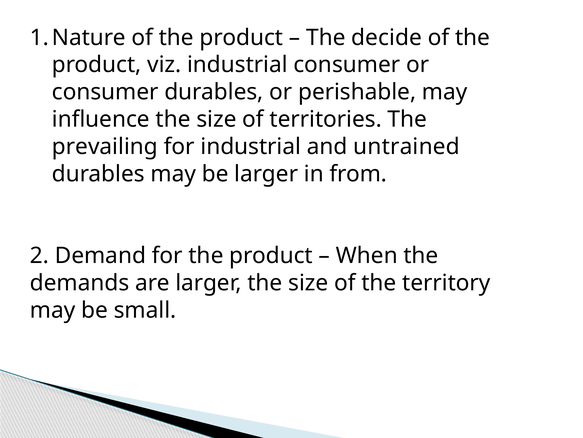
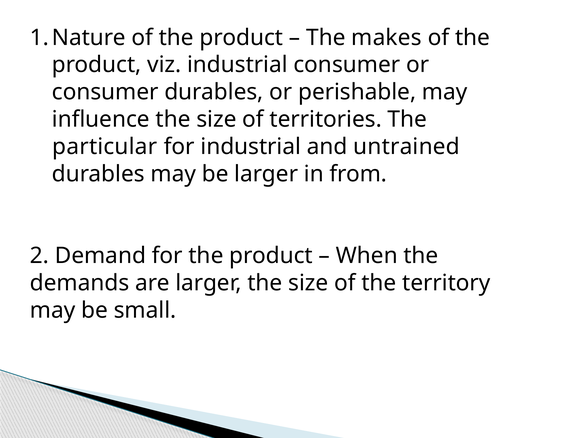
decide: decide -> makes
prevailing: prevailing -> particular
